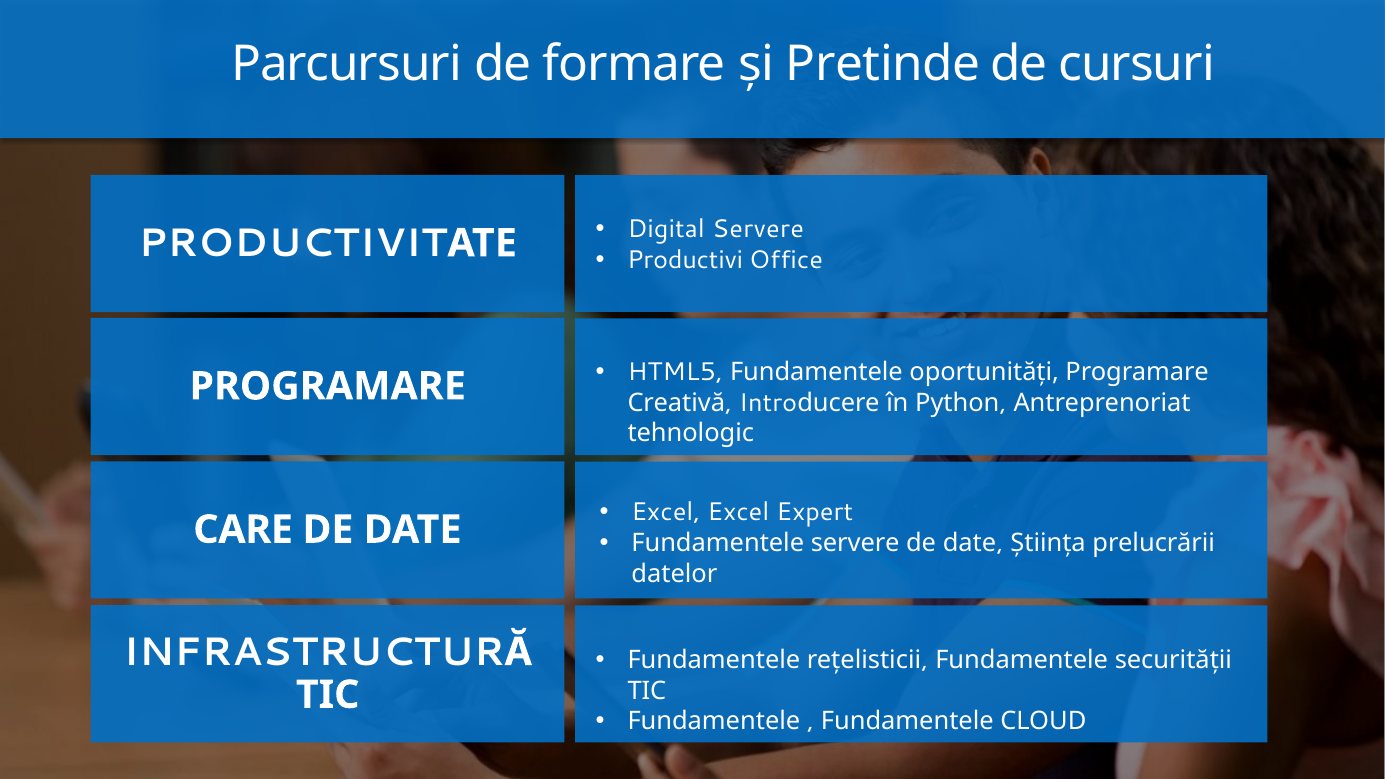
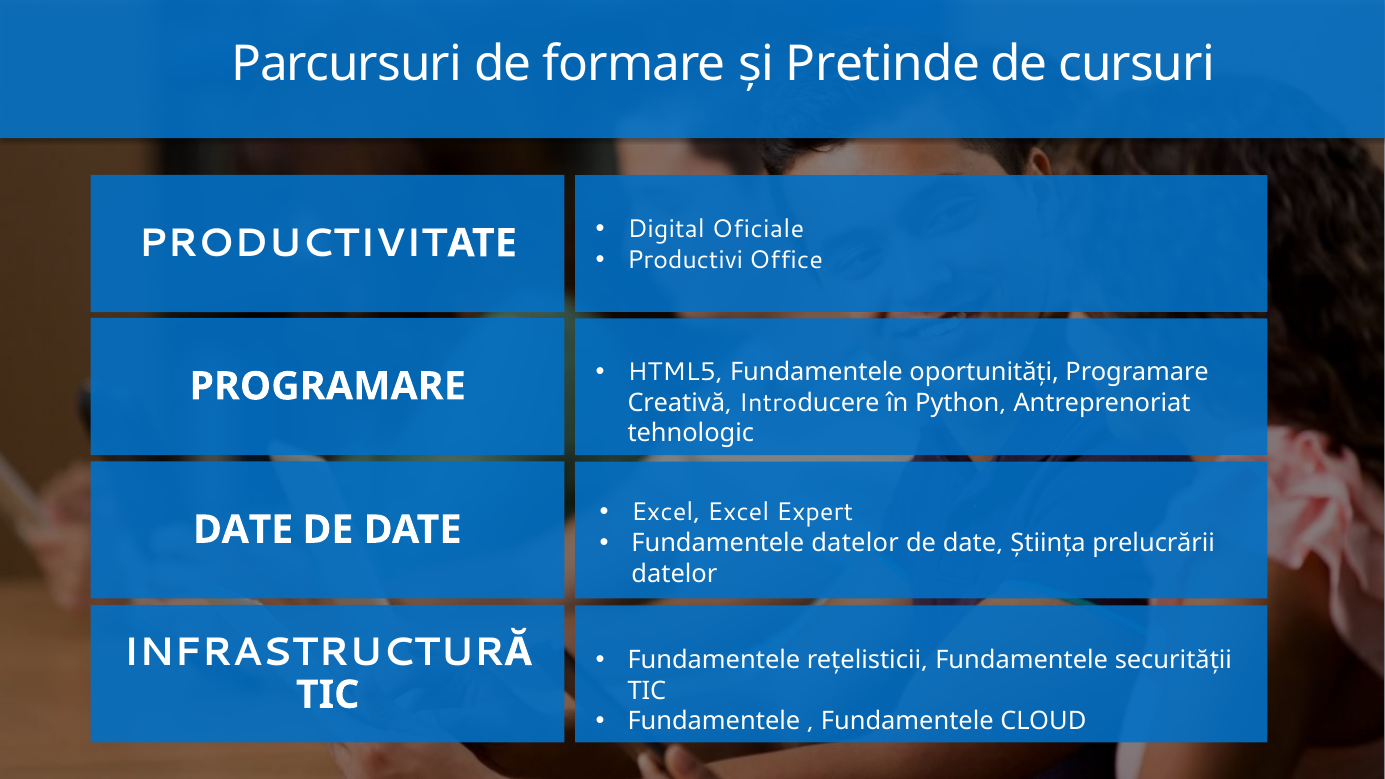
Digital Servere: Servere -> Oficiale
CARE at (243, 530): CARE -> DATE
Fundamentele servere: servere -> datelor
